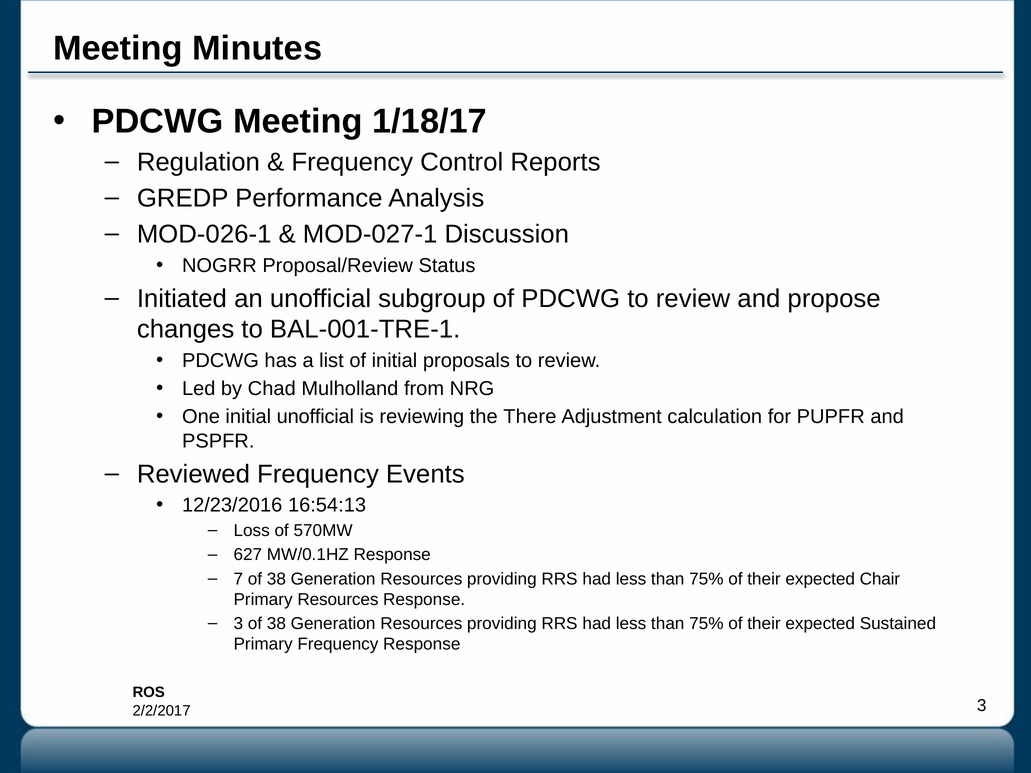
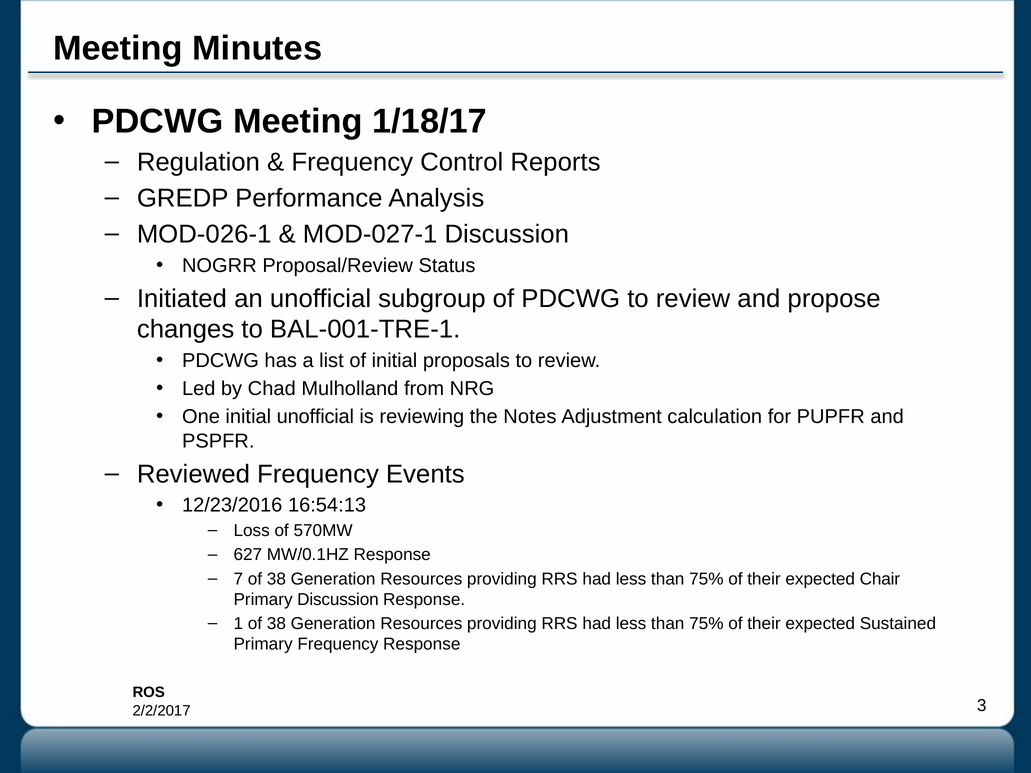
There: There -> Notes
Primary Resources: Resources -> Discussion
3 at (238, 624): 3 -> 1
